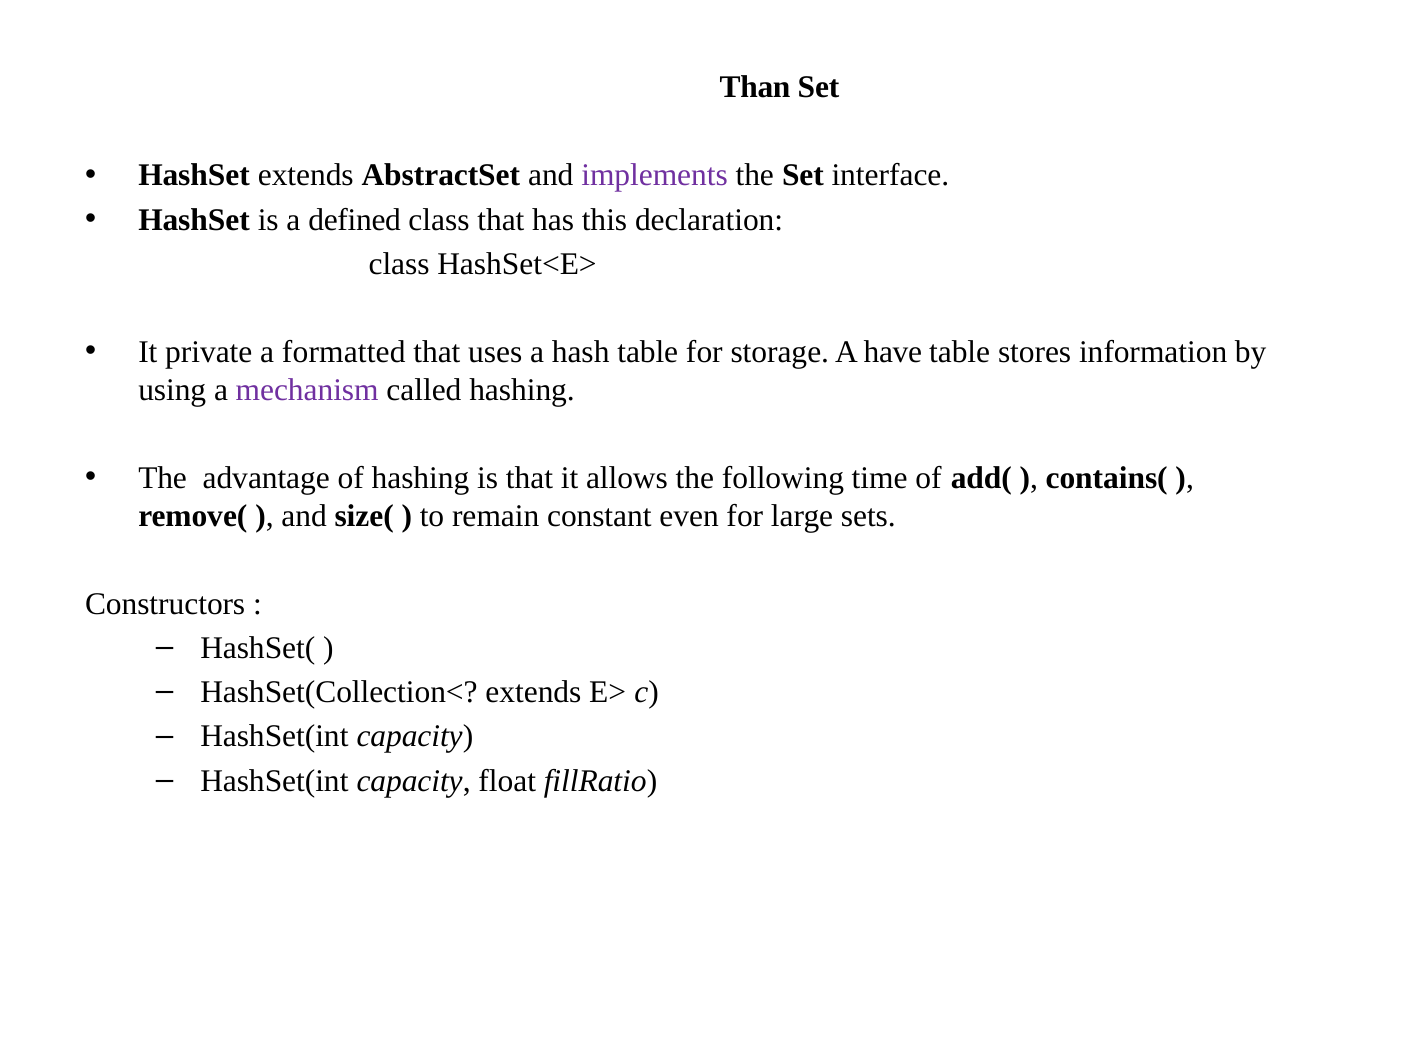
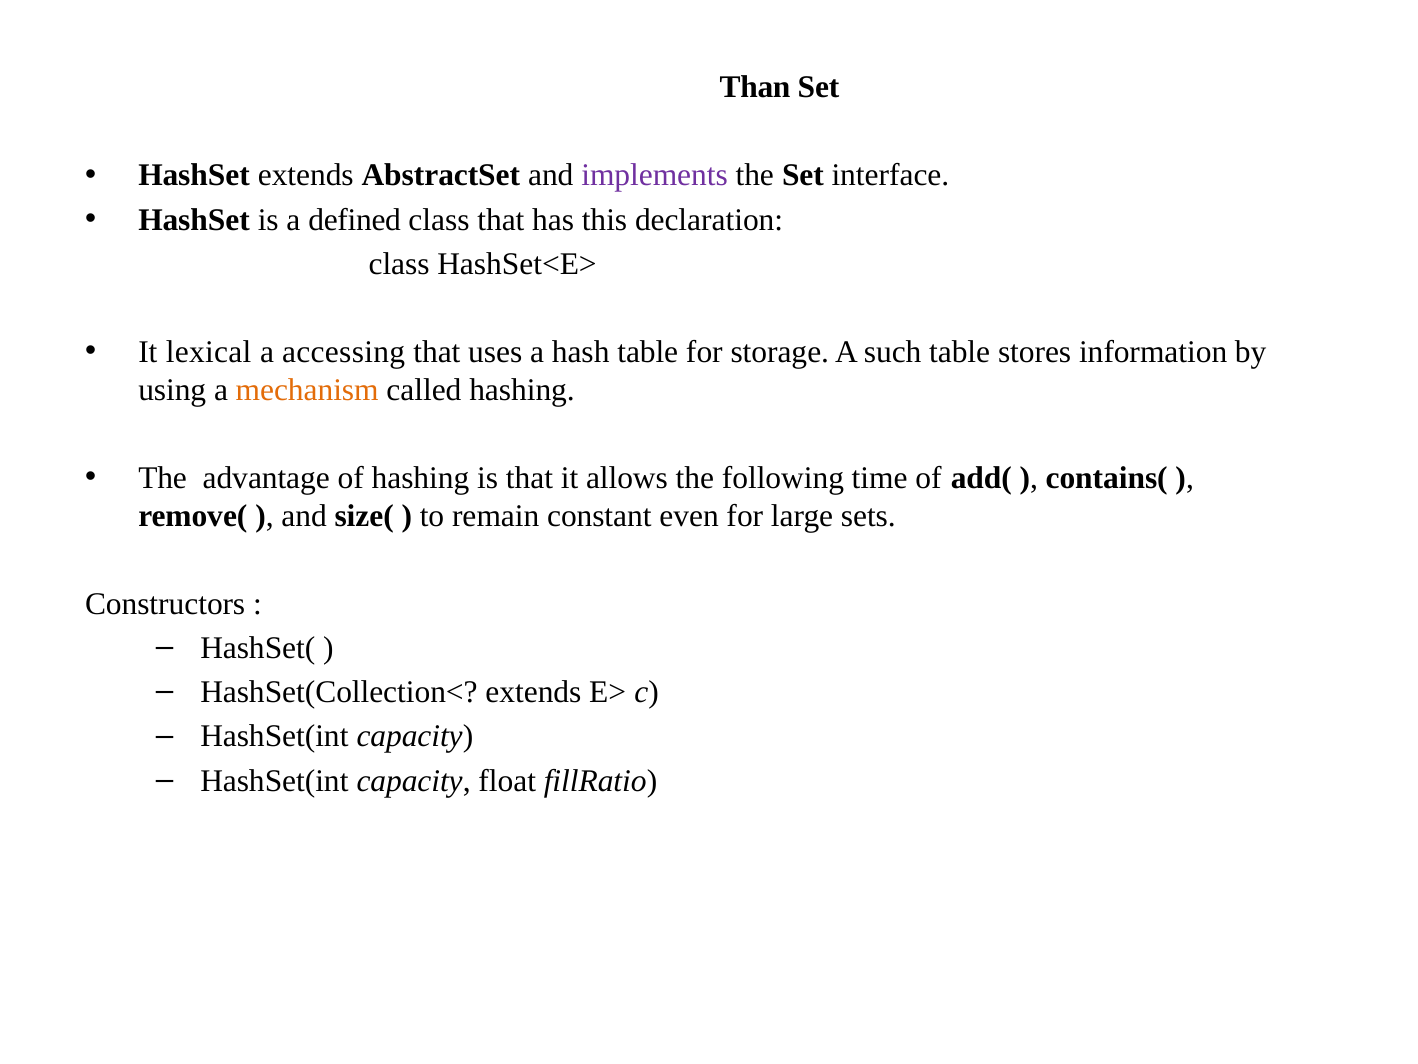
private: private -> lexical
formatted: formatted -> accessing
have: have -> such
mechanism colour: purple -> orange
